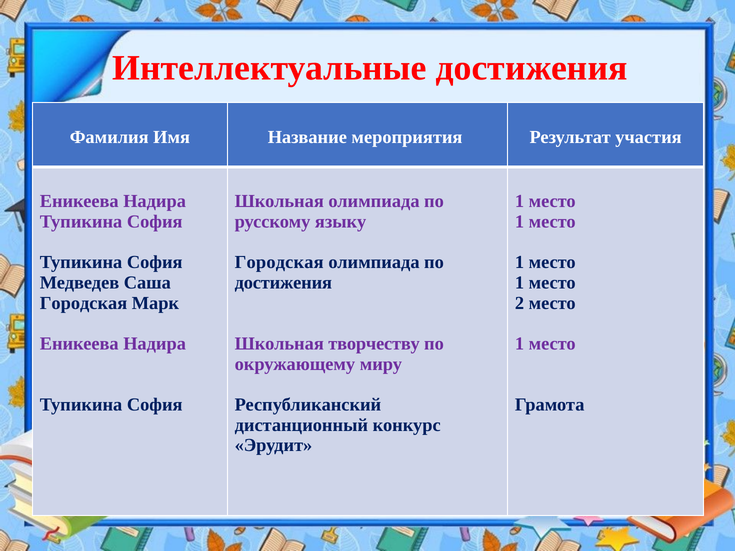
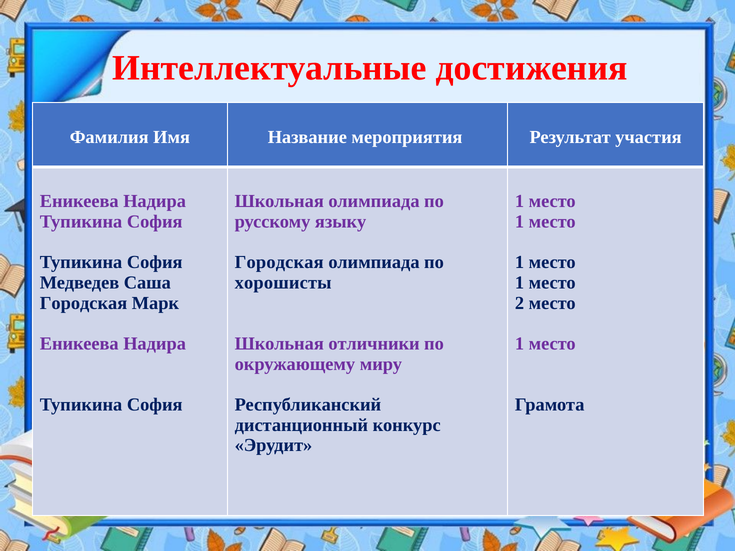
достижения at (283, 283): достижения -> хорошисты
творчеству: творчеству -> отличники
